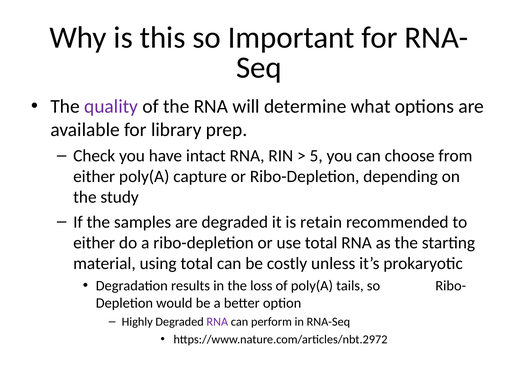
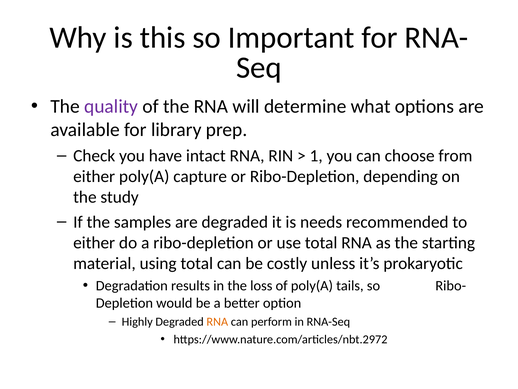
5: 5 -> 1
retain: retain -> needs
RNA at (217, 321) colour: purple -> orange
